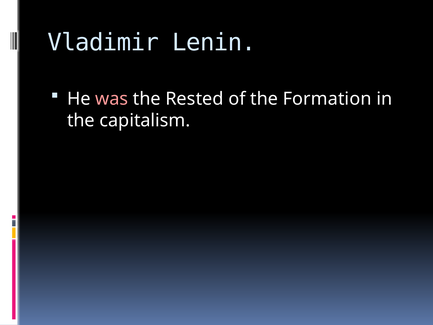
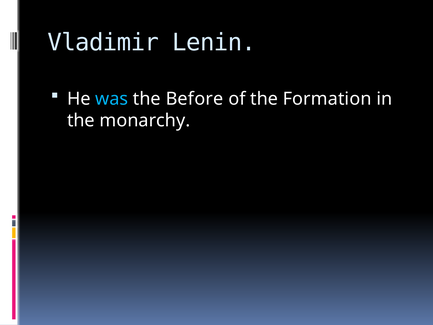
was colour: pink -> light blue
Rested: Rested -> Before
capitalism: capitalism -> monarchy
